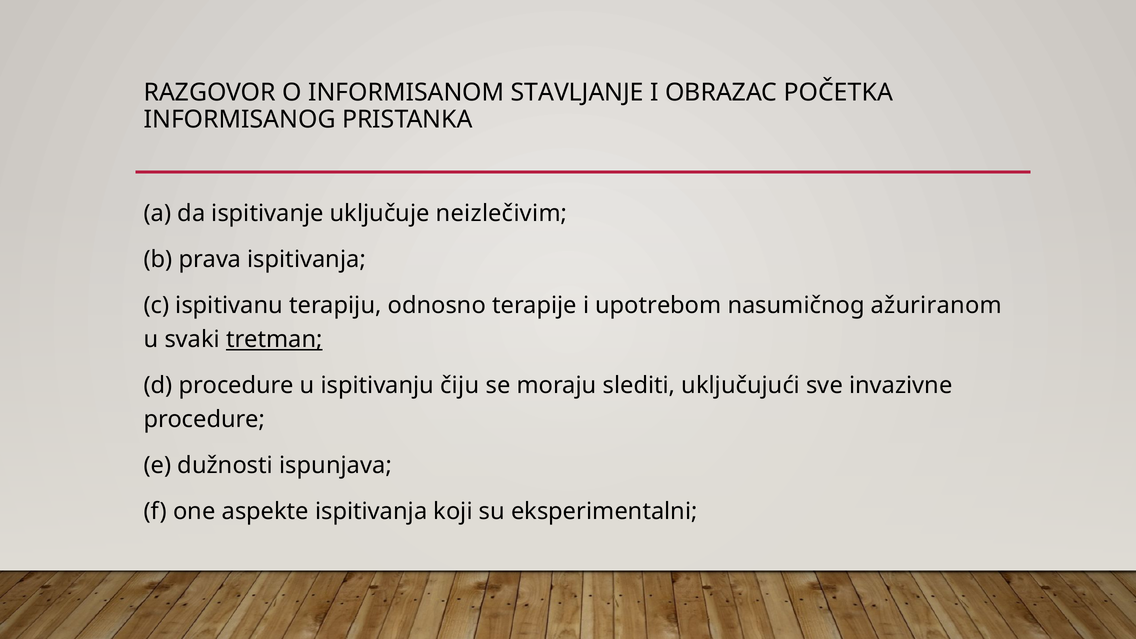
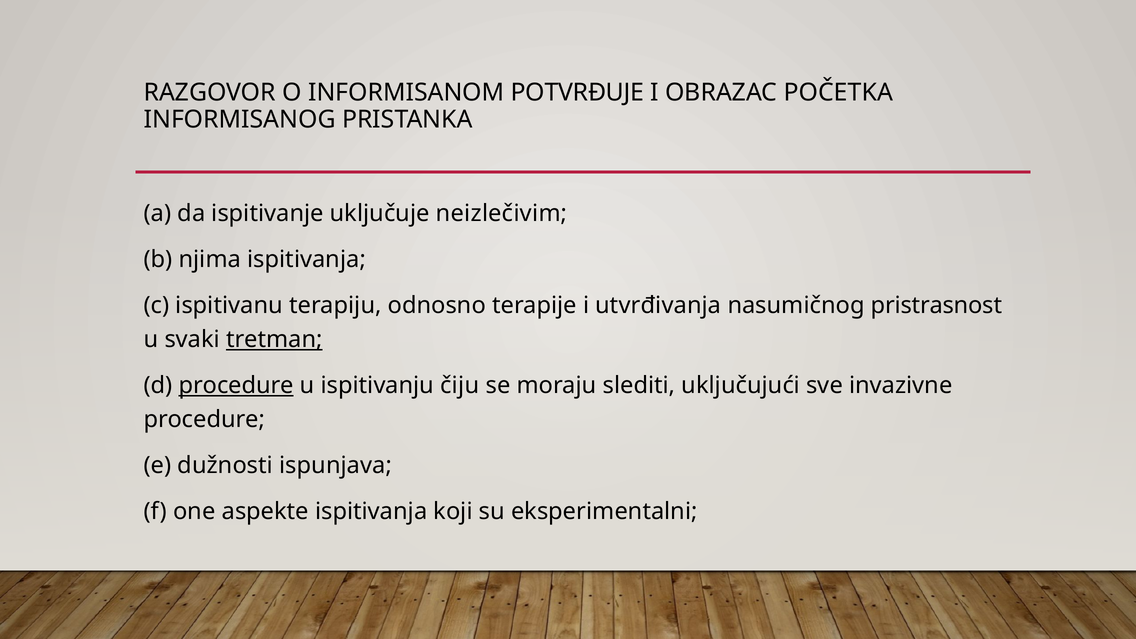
STAVLJANJE: STAVLJANJE -> POTVRĐUJE
prava: prava -> njima
upotrebom: upotrebom -> utvrđivanja
ažuriranom: ažuriranom -> pristrasnost
procedure at (236, 385) underline: none -> present
